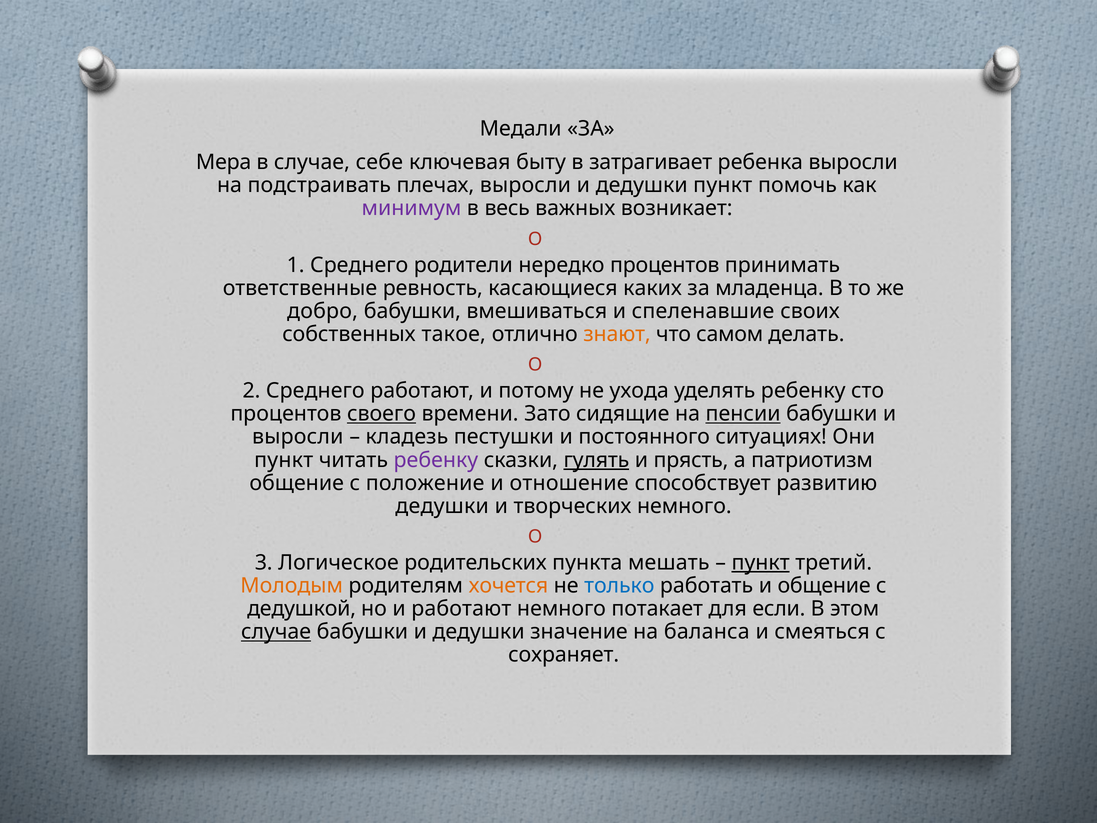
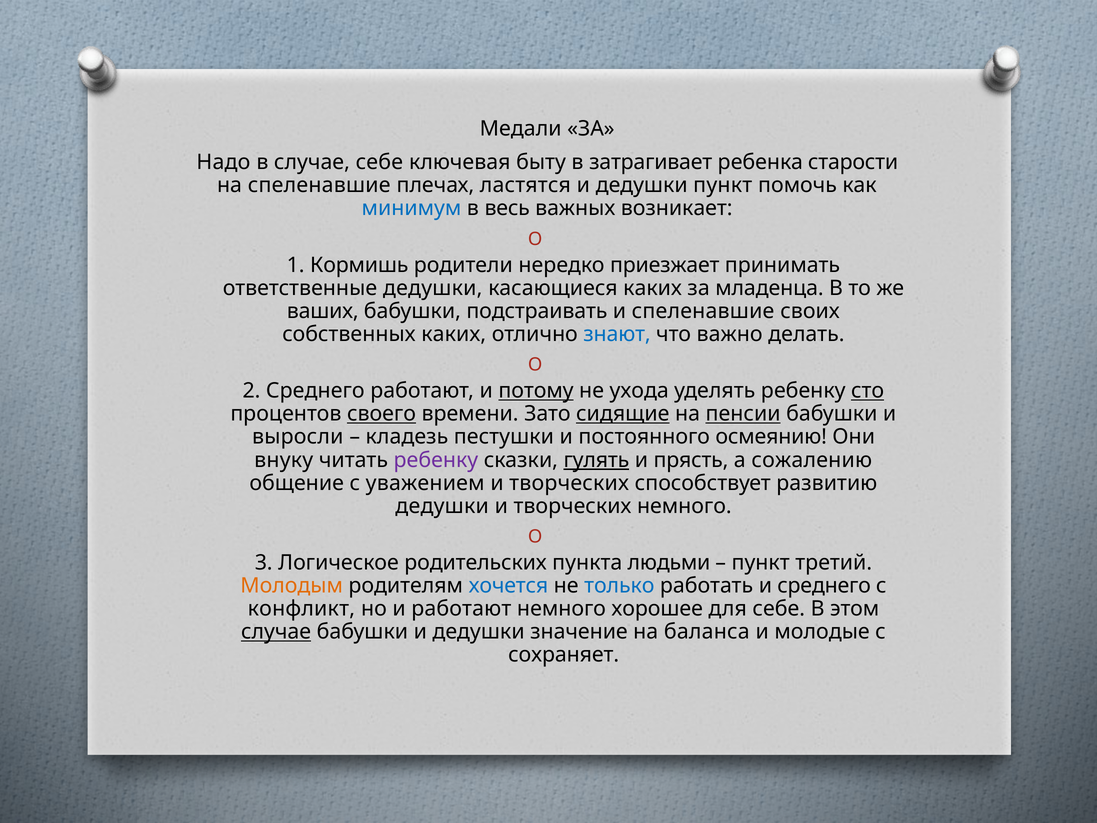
Мера: Мера -> Надо
ребенка выросли: выросли -> старости
на подстраивать: подстраивать -> спеленавшие
плечах выросли: выросли -> ластятся
минимум colour: purple -> blue
1 Среднего: Среднего -> Кормишь
нередко процентов: процентов -> приезжает
ответственные ревность: ревность -> дедушки
добро: добро -> ваших
вмешиваться: вмешиваться -> подстраивать
собственных такое: такое -> каких
знают colour: orange -> blue
самом: самом -> важно
потому underline: none -> present
сто underline: none -> present
сидящие underline: none -> present
ситуациях: ситуациях -> осмеянию
пункт at (284, 460): пункт -> внуку
патриотизм: патриотизм -> сожалению
положение: положение -> уважением
отношение at (569, 483): отношение -> творческих
мешать: мешать -> людьми
пункт at (761, 562) underline: present -> none
хочется colour: orange -> blue
и общение: общение -> среднего
дедушкой: дедушкой -> конфликт
потакает: потакает -> хорошее
для если: если -> себе
смеяться: смеяться -> молодые
